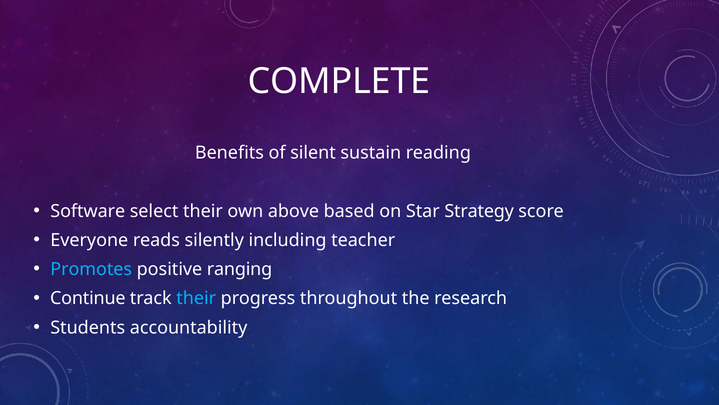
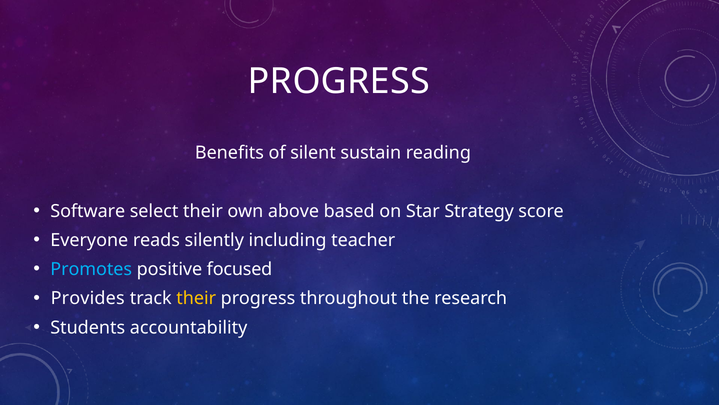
COMPLETE at (339, 81): COMPLETE -> PROGRESS
ranging: ranging -> focused
Continue: Continue -> Provides
their at (196, 298) colour: light blue -> yellow
